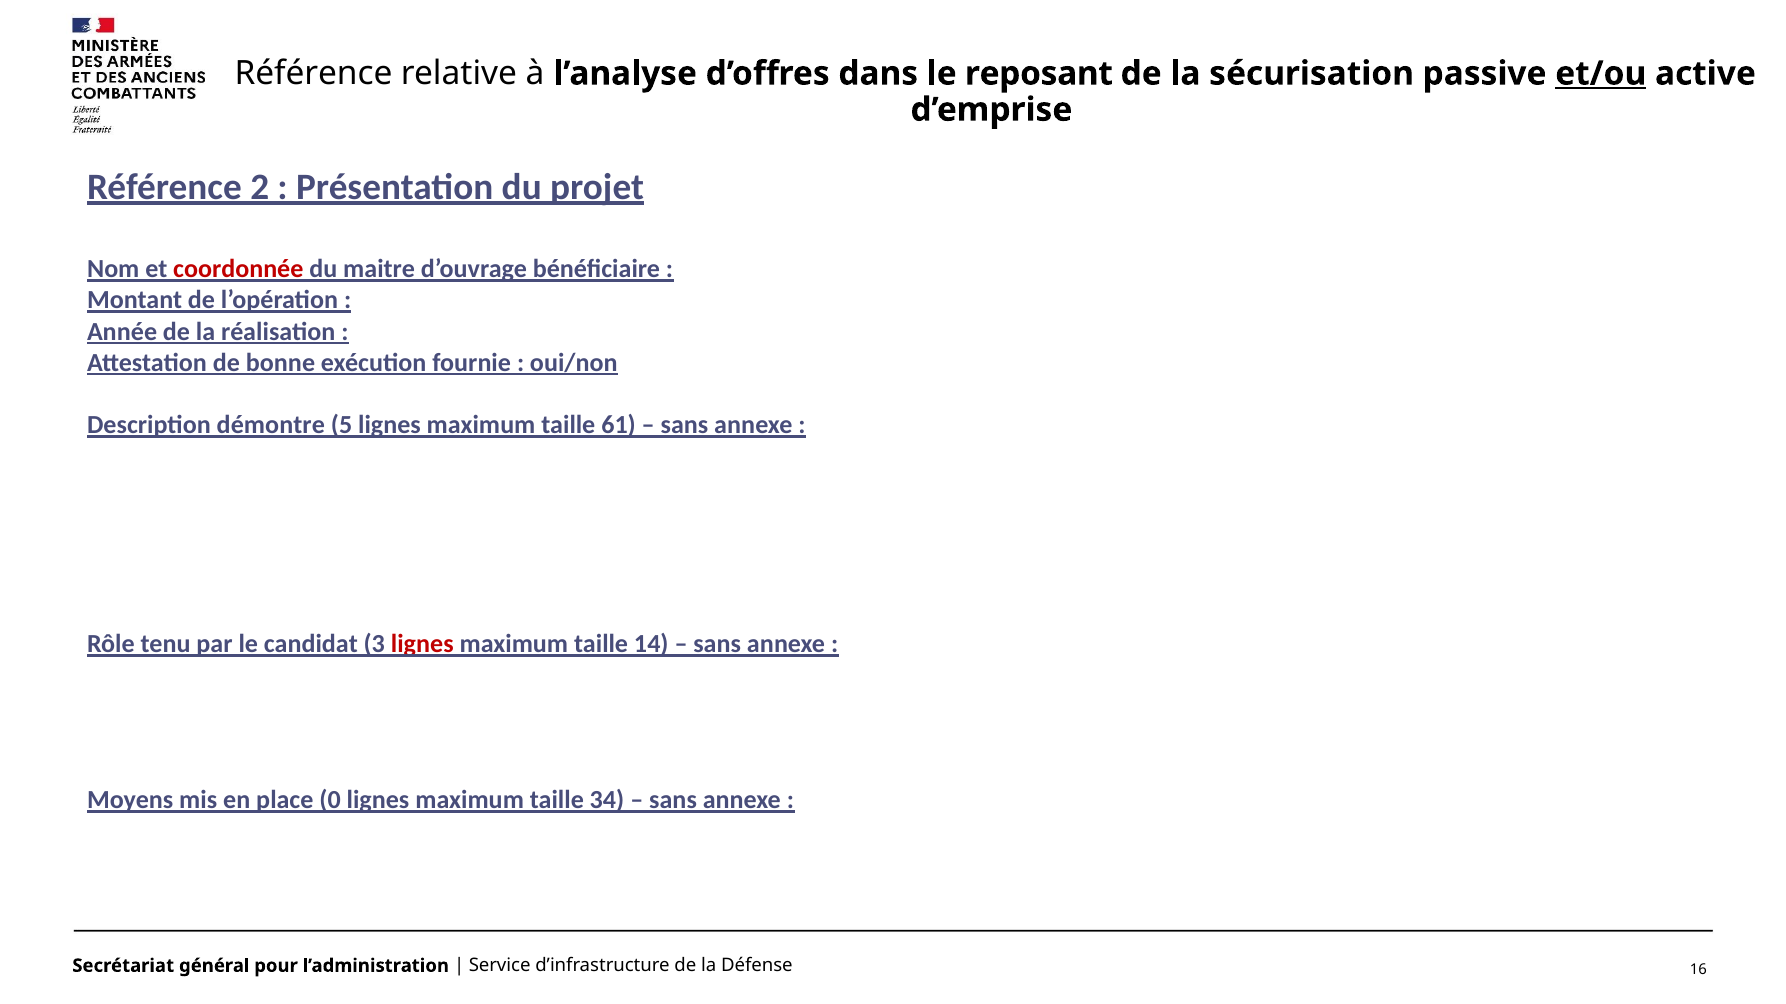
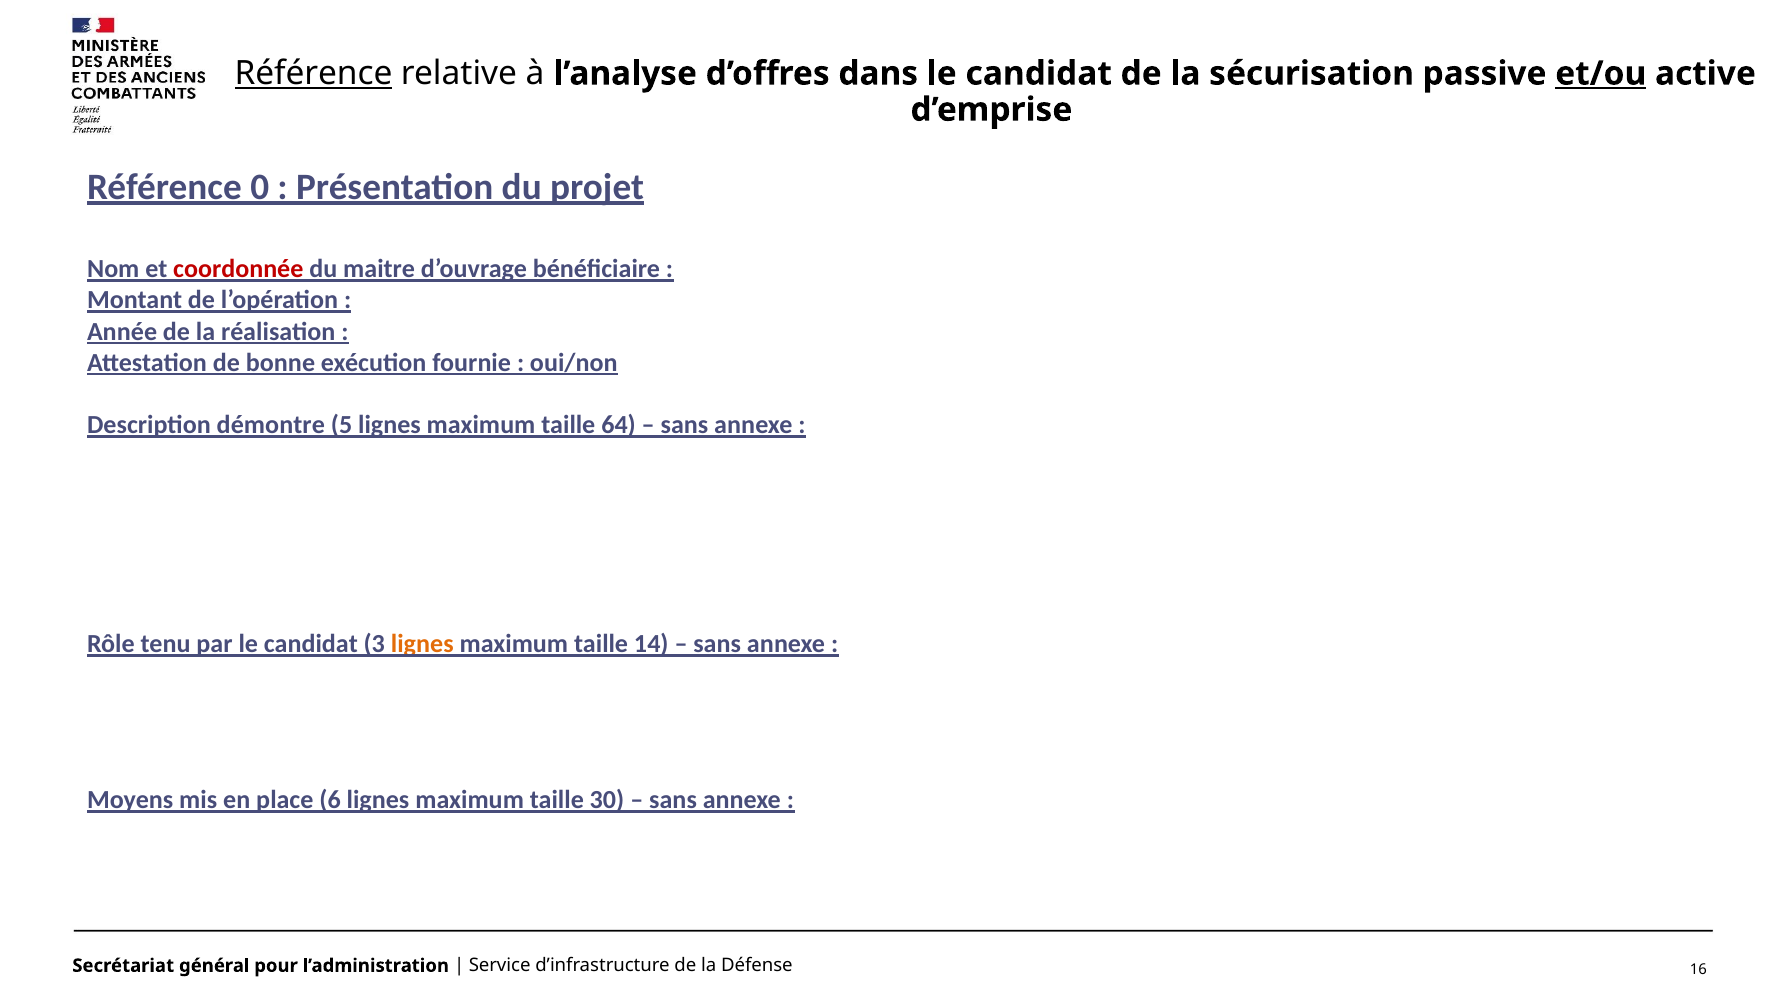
Référence at (314, 74) underline: none -> present
dans le reposant: reposant -> candidat
2: 2 -> 0
61: 61 -> 64
lignes at (422, 644) colour: red -> orange
0: 0 -> 6
34: 34 -> 30
